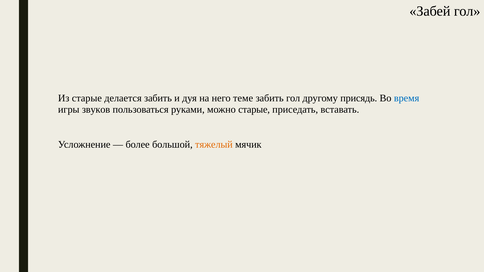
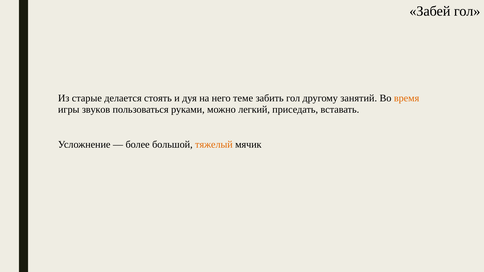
делается забить: забить -> стоять
присядь: присядь -> занятий
время colour: blue -> orange
можно старые: старые -> легкий
